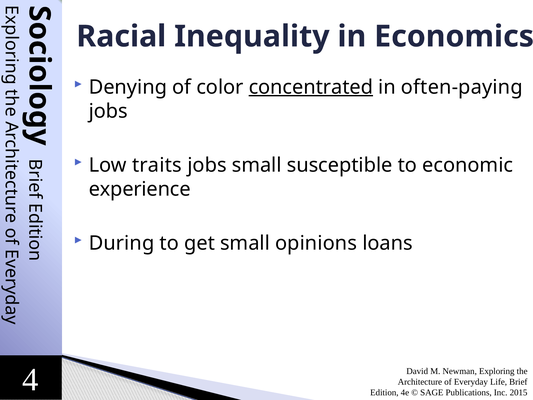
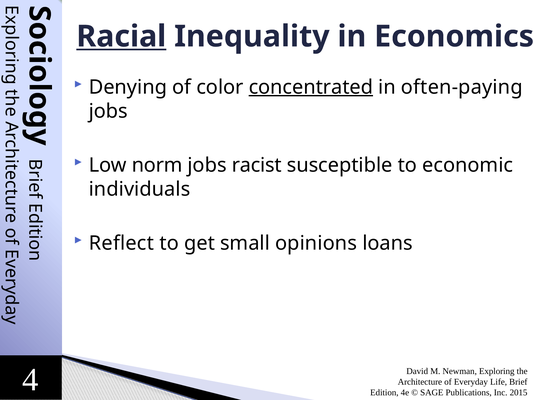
Racial underline: none -> present
traits: traits -> norm
jobs small: small -> racist
experience: experience -> individuals
During: During -> Reflect
